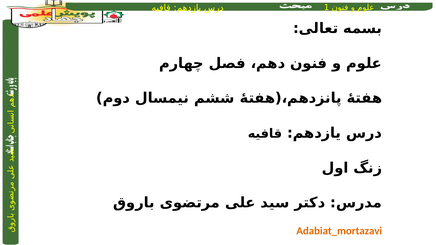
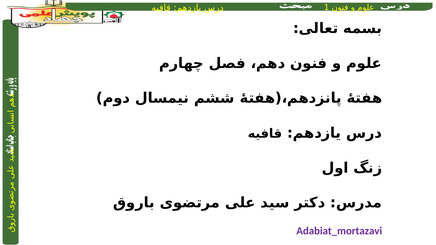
Adabiat_mortazavi colour: orange -> purple
